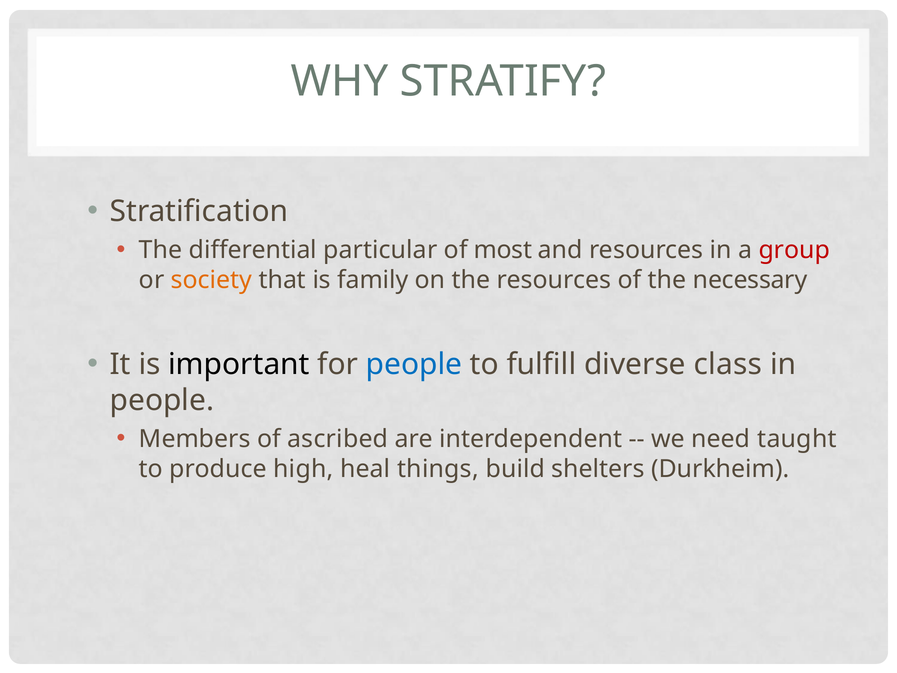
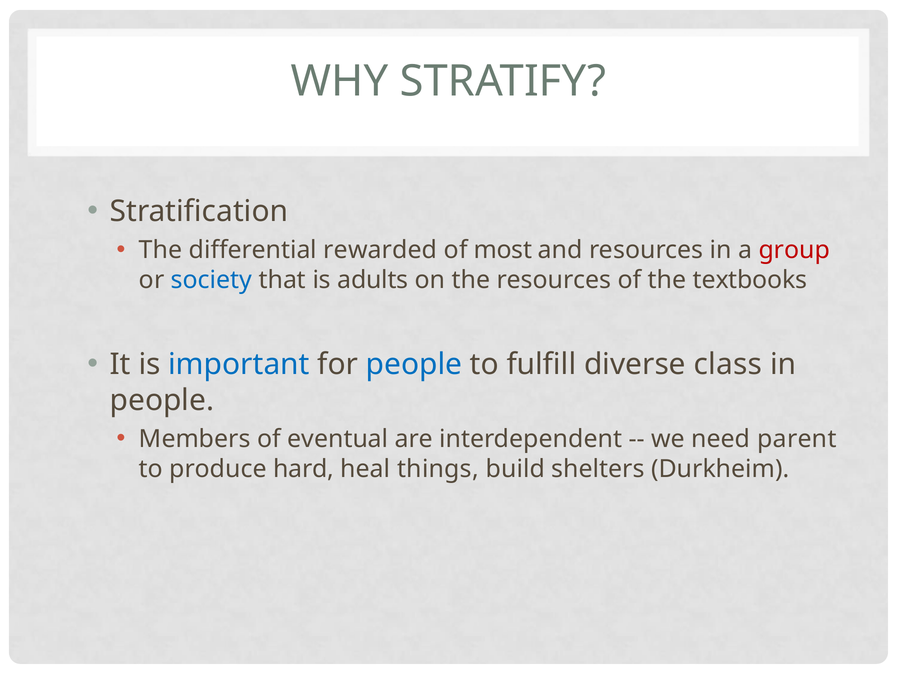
particular: particular -> rewarded
society colour: orange -> blue
family: family -> adults
necessary: necessary -> textbooks
important colour: black -> blue
ascribed: ascribed -> eventual
taught: taught -> parent
high: high -> hard
